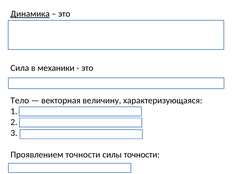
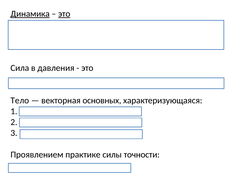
это at (64, 14) underline: none -> present
механики: механики -> давления
величину: величину -> основных
Проявлением точности: точности -> практике
